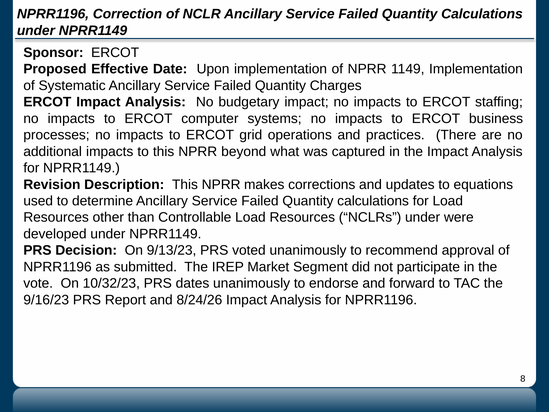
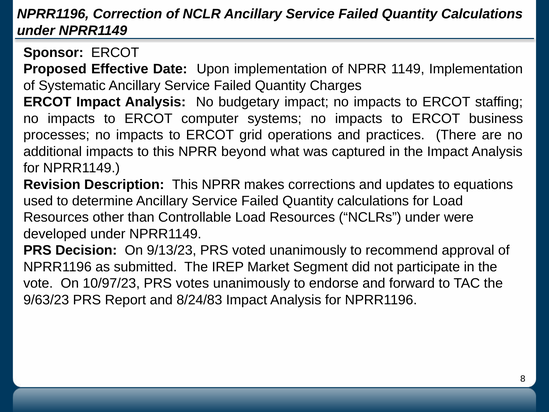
10/32/23: 10/32/23 -> 10/97/23
dates: dates -> votes
9/16/23: 9/16/23 -> 9/63/23
8/24/26: 8/24/26 -> 8/24/83
